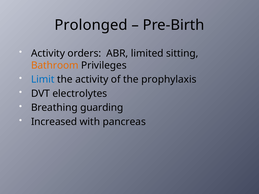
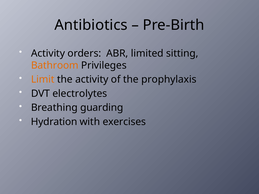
Prolonged: Prolonged -> Antibiotics
Limit colour: blue -> orange
Increased: Increased -> Hydration
pancreas: pancreas -> exercises
